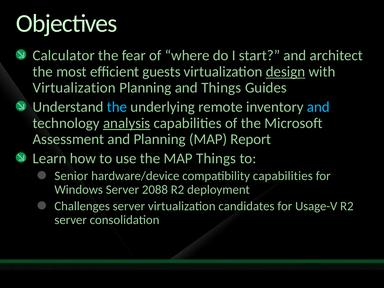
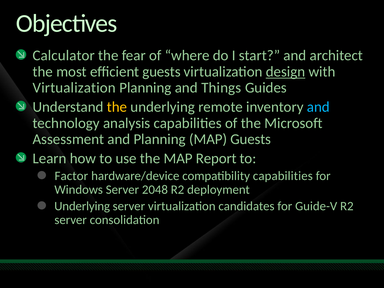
the at (117, 107) colour: light blue -> yellow
analysis underline: present -> none
MAP Report: Report -> Guests
MAP Things: Things -> Report
Senior: Senior -> Factor
2088: 2088 -> 2048
Challenges at (82, 206): Challenges -> Underlying
Usage-V: Usage-V -> Guide-V
